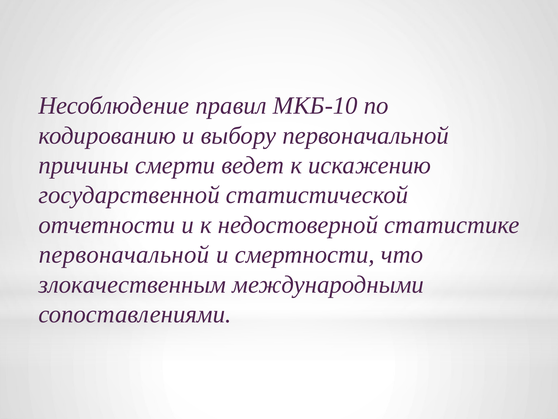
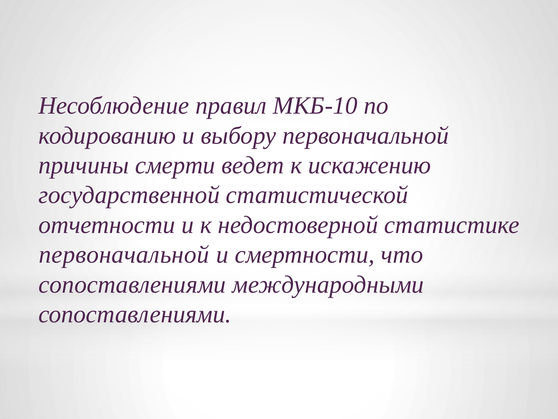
злокачественным at (132, 284): злокачественным -> сопоставлениями
